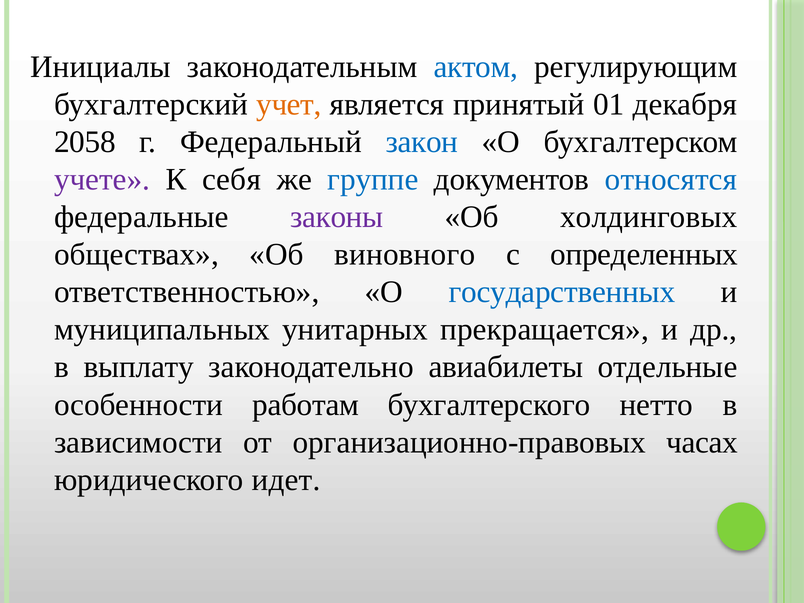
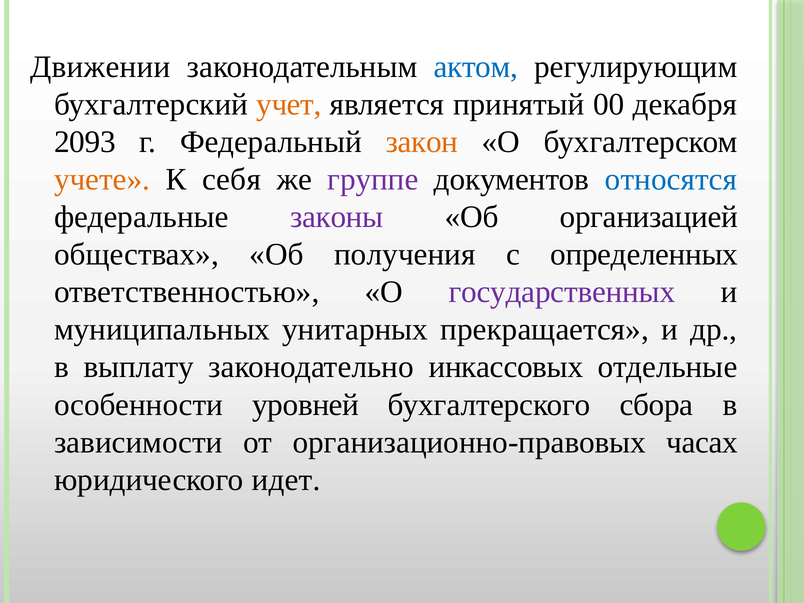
Инициалы: Инициалы -> Движении
01: 01 -> 00
2058: 2058 -> 2093
закон colour: blue -> orange
учете colour: purple -> orange
группе colour: blue -> purple
холдинговых: холдинговых -> организацией
виновного: виновного -> получения
государственных colour: blue -> purple
авиабилеты: авиабилеты -> инкассовых
работам: работам -> уровней
нетто: нетто -> сбора
